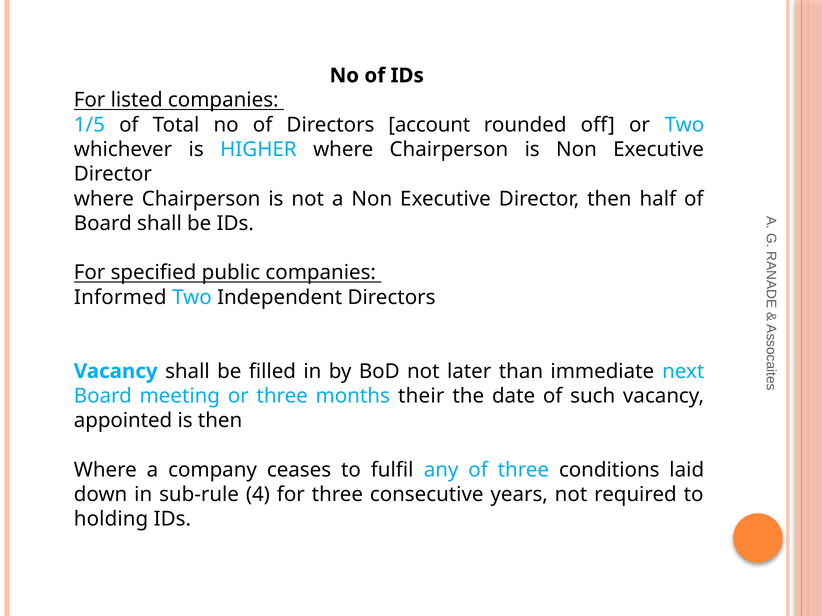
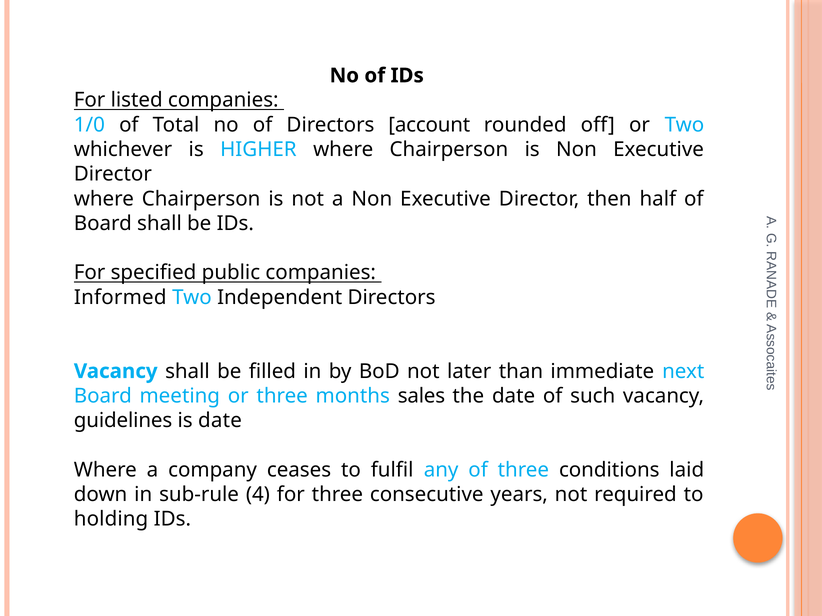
1/5: 1/5 -> 1/0
their: their -> sales
appointed: appointed -> guidelines
is then: then -> date
